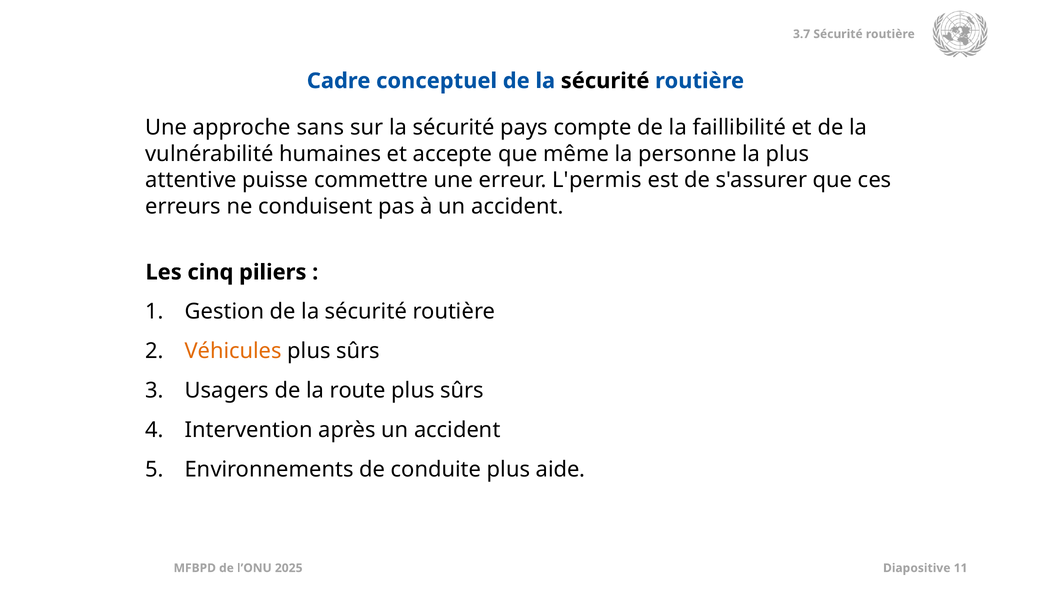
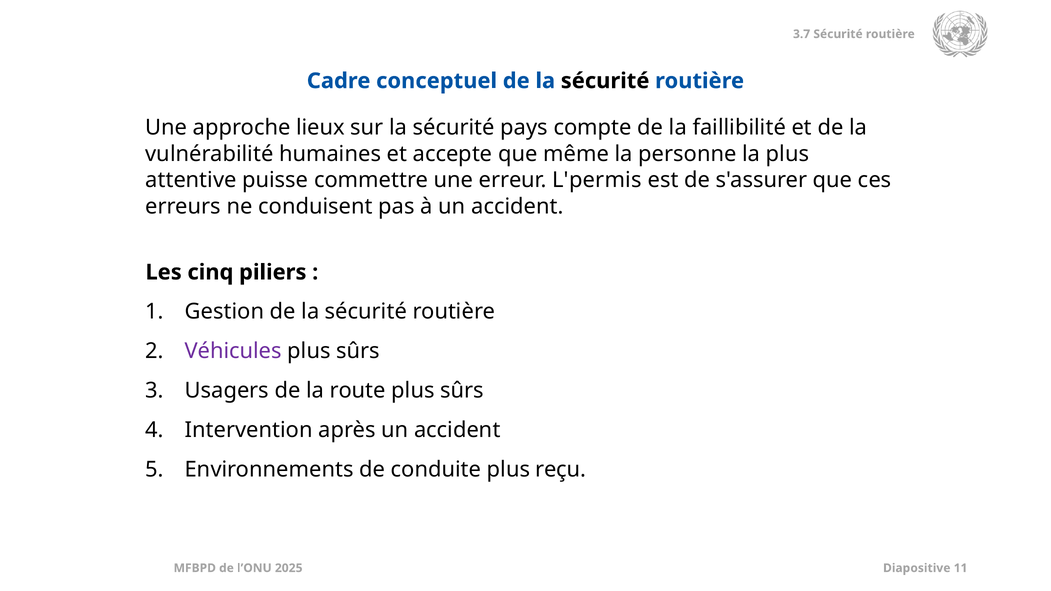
sans: sans -> lieux
Véhicules colour: orange -> purple
aide: aide -> reçu
